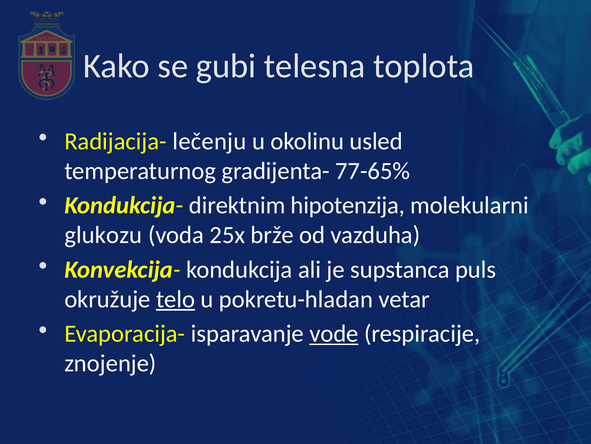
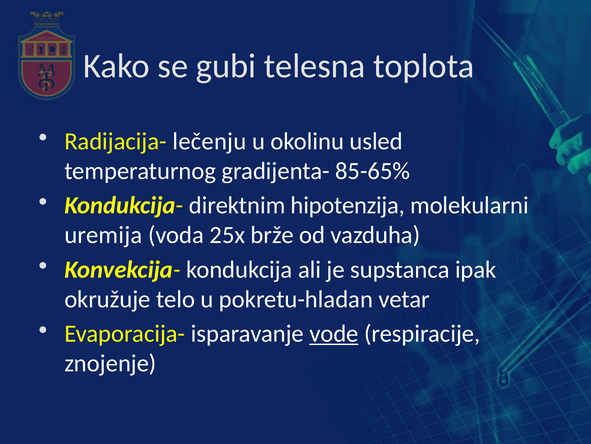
77-65%: 77-65% -> 85-65%
glukozu: glukozu -> uremija
puls: puls -> ipak
telo underline: present -> none
